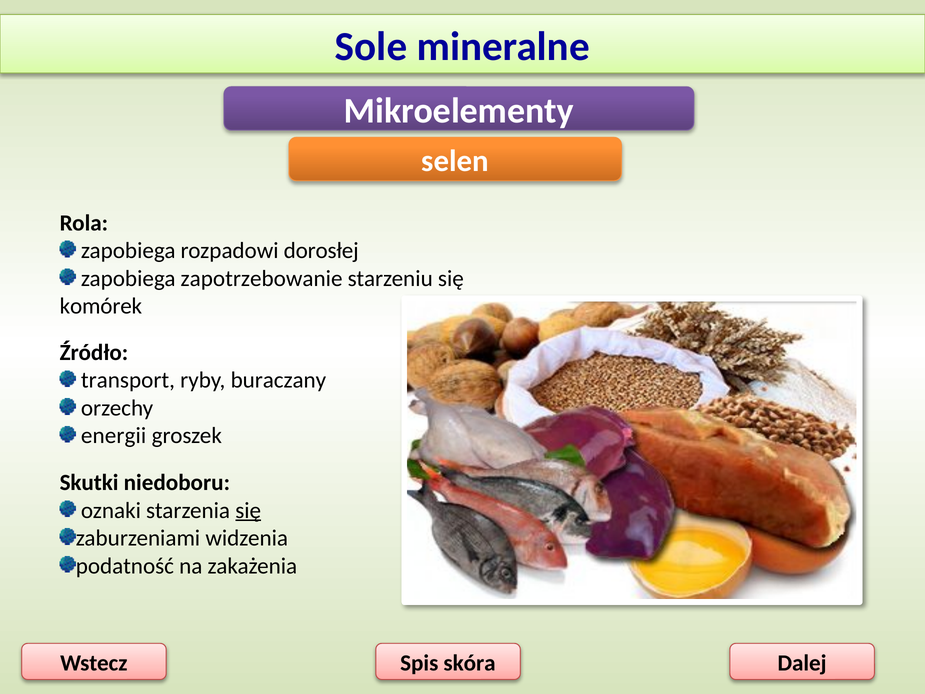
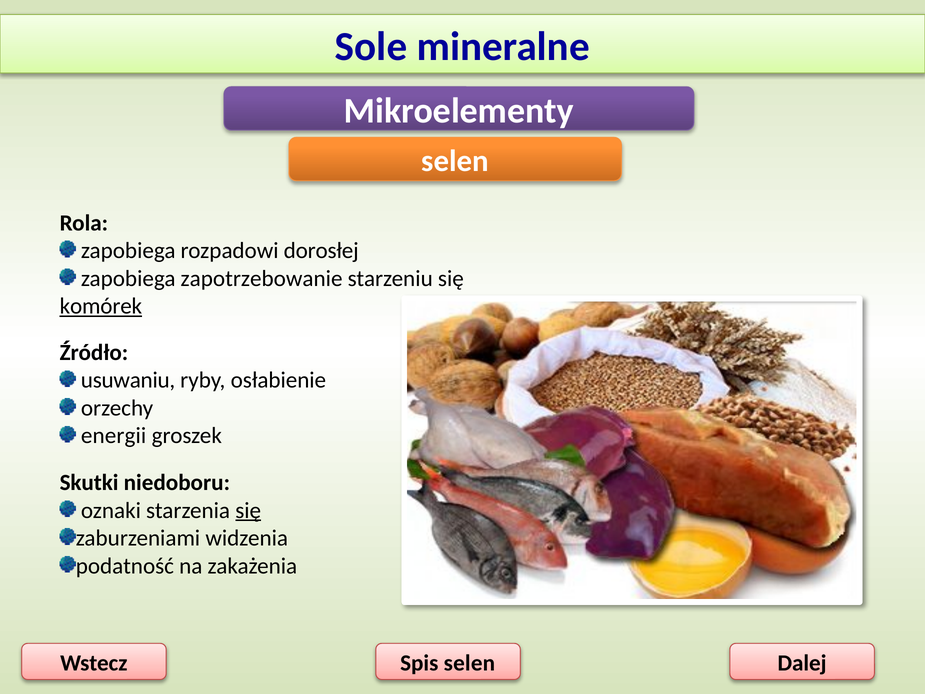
komórek underline: none -> present
transport: transport -> usuwaniu
buraczany: buraczany -> osłabienie
Spis skóra: skóra -> selen
